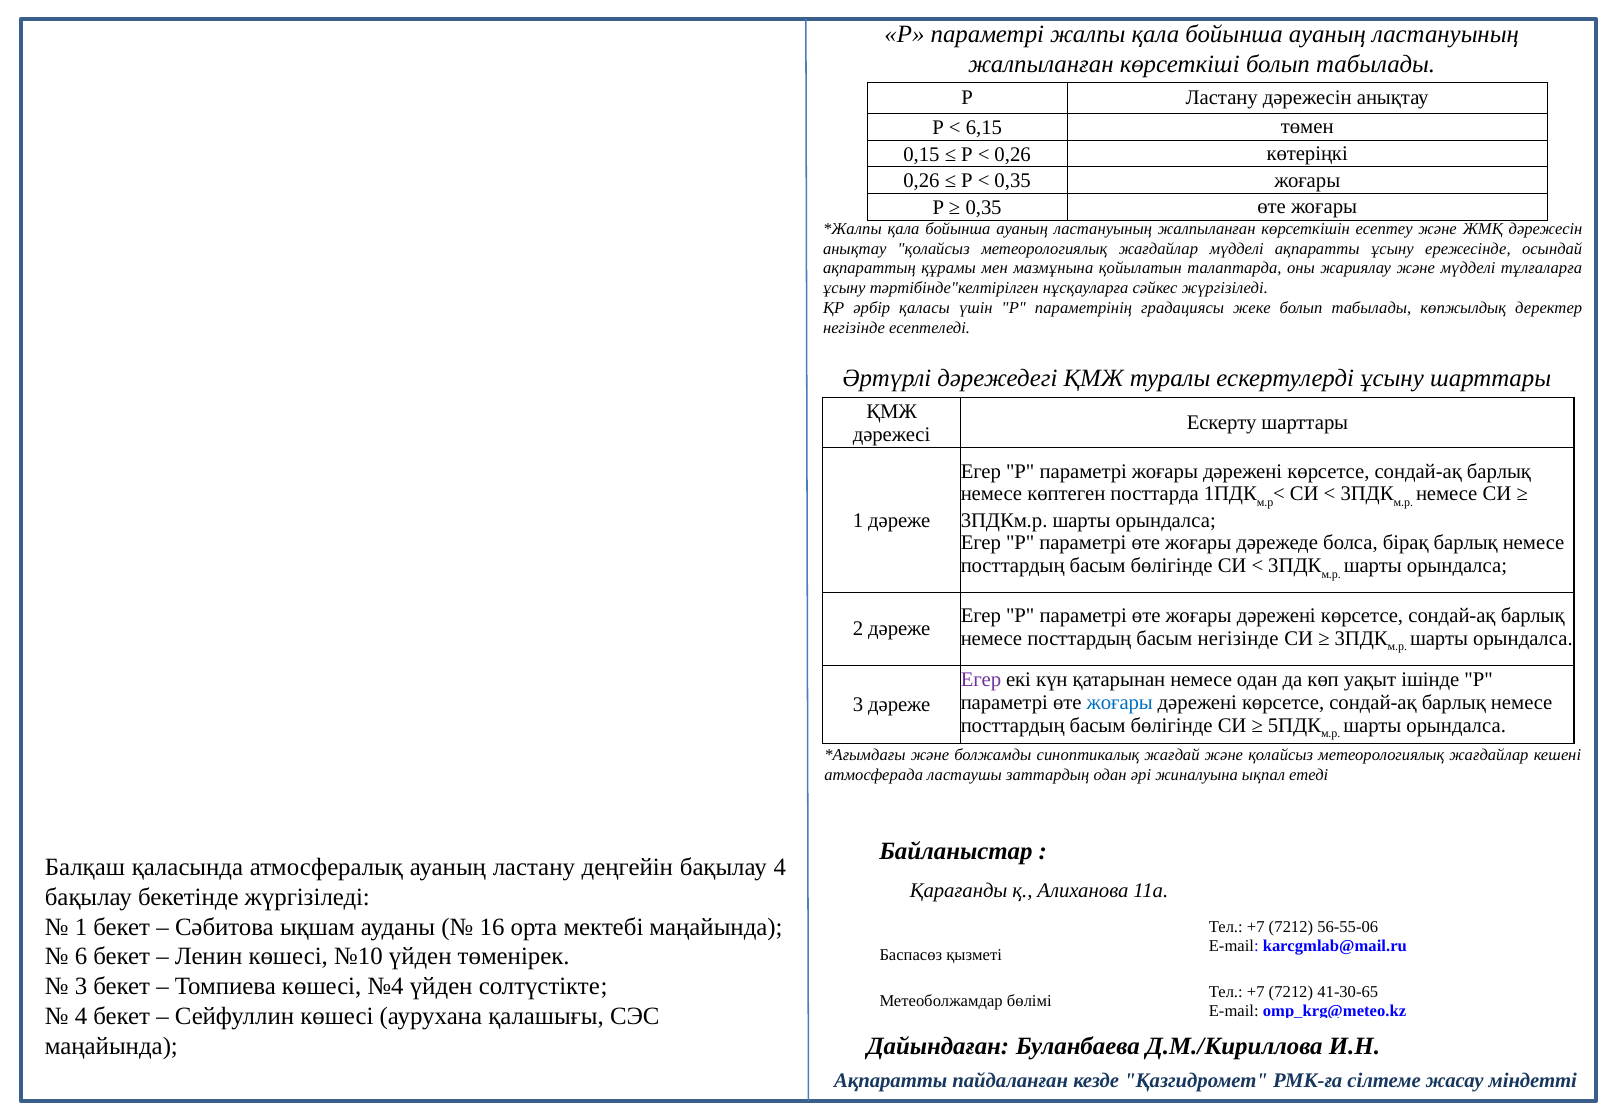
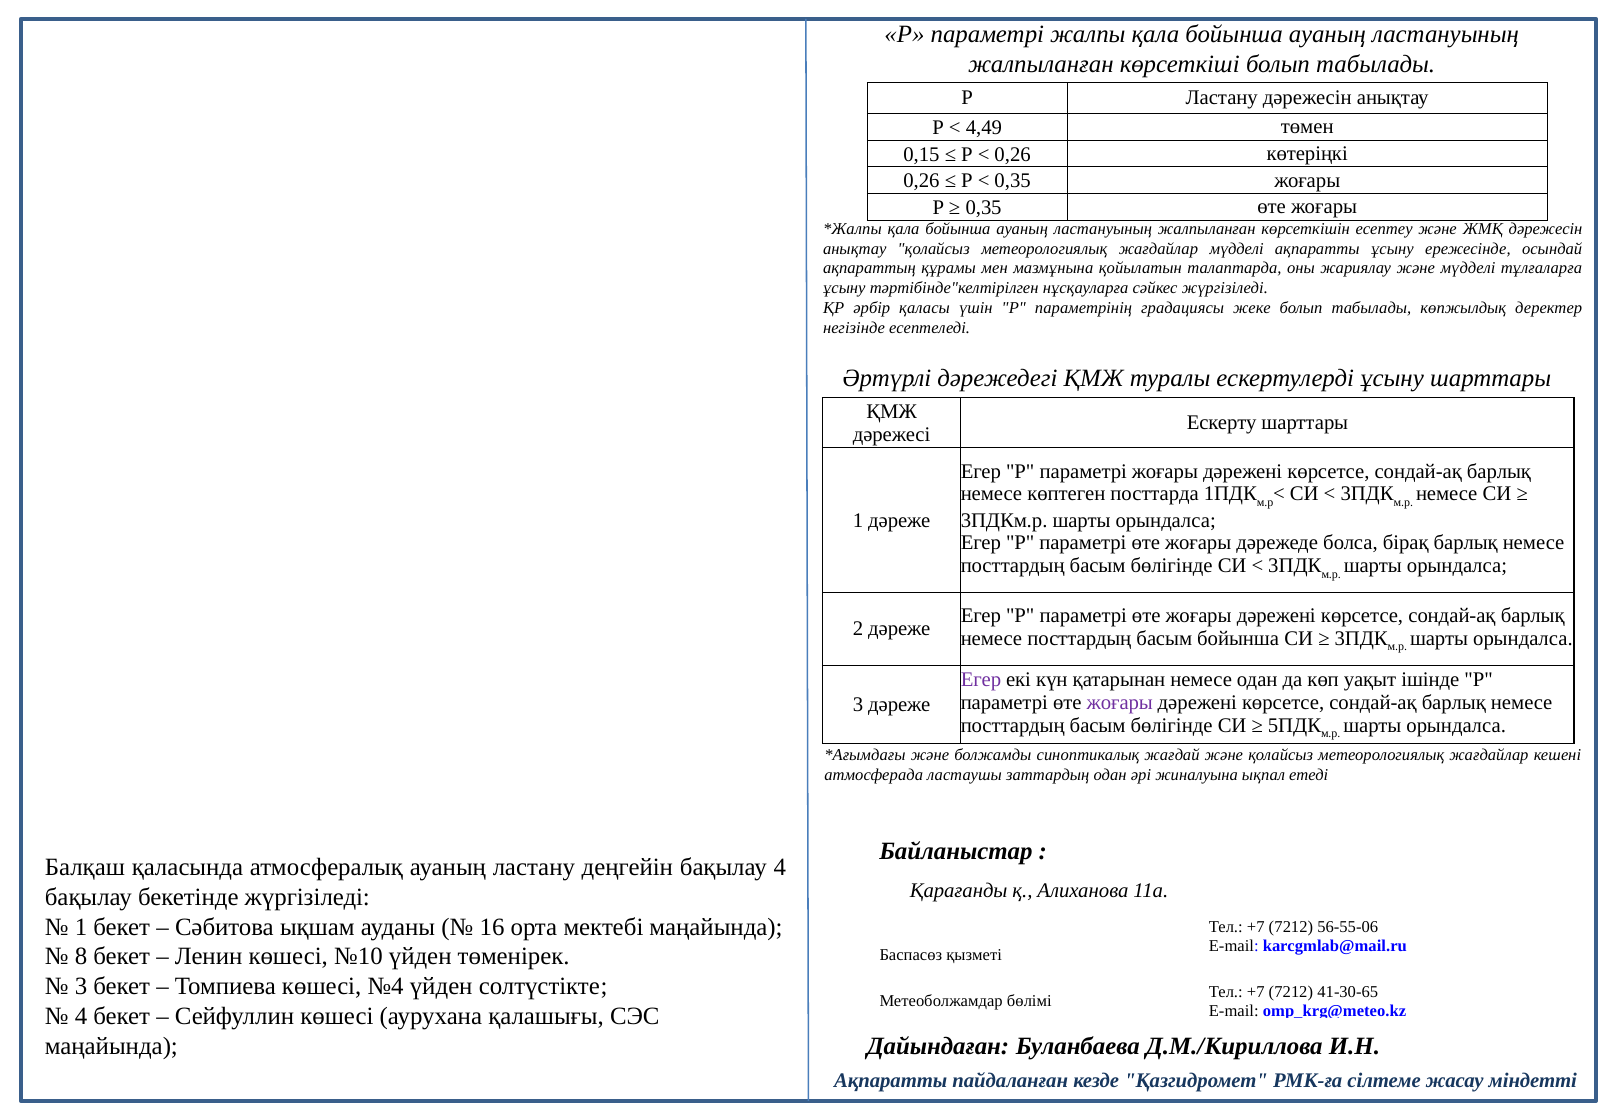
6,15: 6,15 -> 4,49
басым негізінде: негізінде -> бойынша
жоғары at (1120, 702) colour: blue -> purple
6: 6 -> 8
